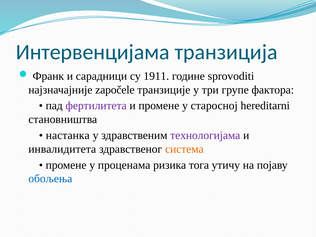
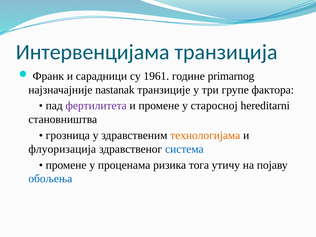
1911: 1911 -> 1961
sprovoditi: sprovoditi -> primarnog
započele: započele -> nastanak
настанка: настанка -> грозница
технологијама colour: purple -> orange
инвалидитета: инвалидитета -> флуоризација
система colour: orange -> blue
